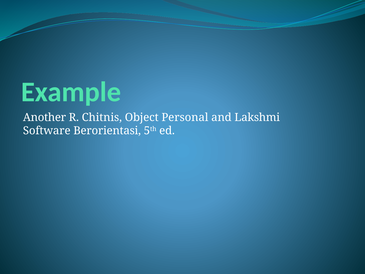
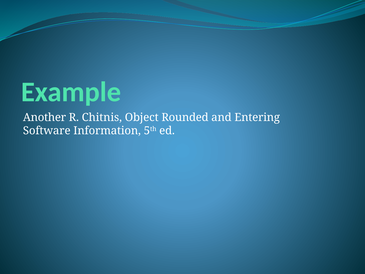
Personal: Personal -> Rounded
Lakshmi: Lakshmi -> Entering
Berorientasi: Berorientasi -> Information
